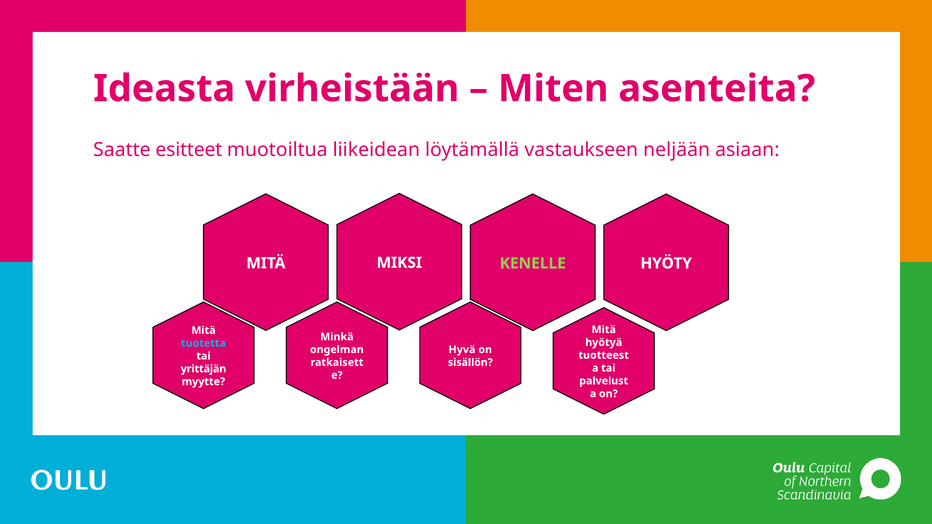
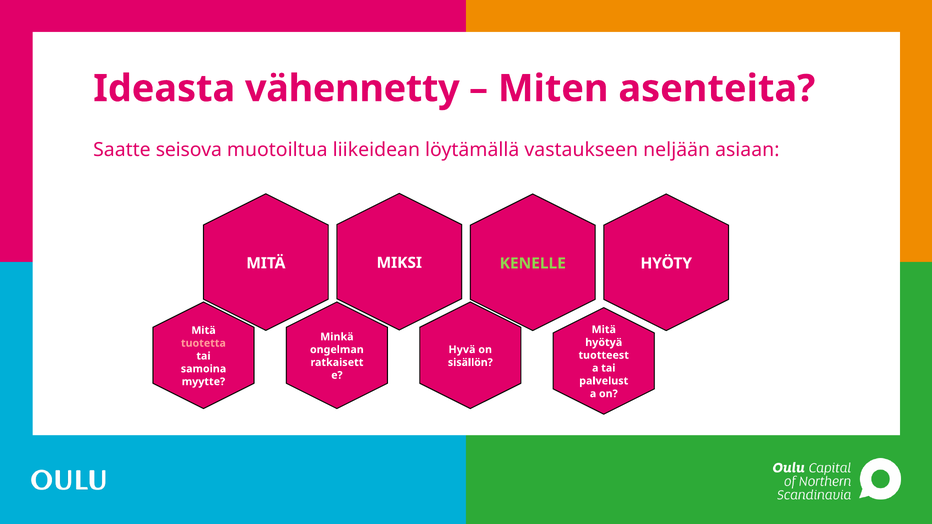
virheistään: virheistään -> vähennetty
esitteet: esitteet -> seisova
tuotetta colour: light blue -> pink
yrittäjän: yrittäjän -> samoina
